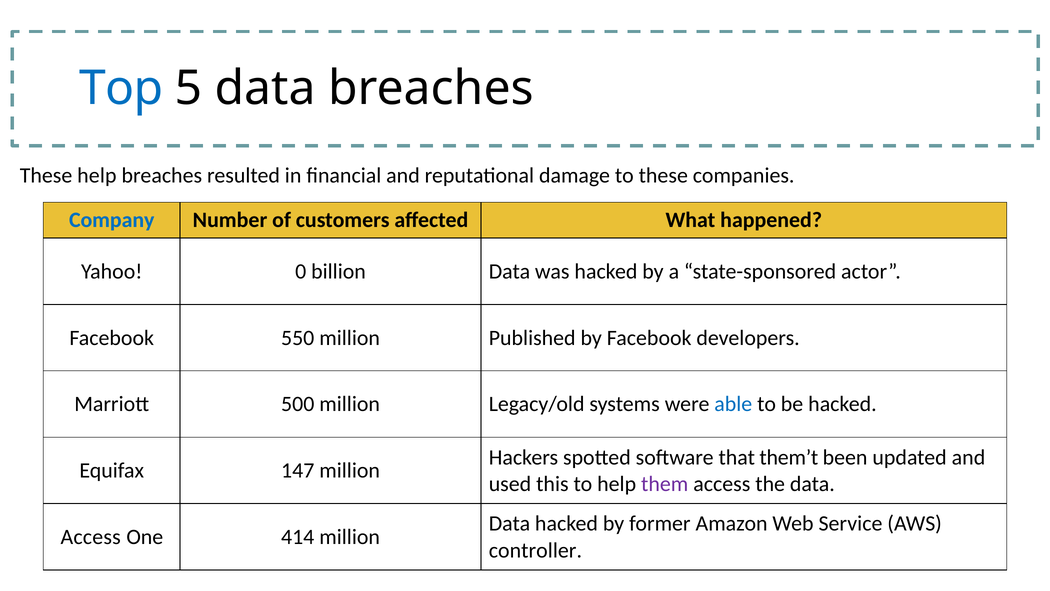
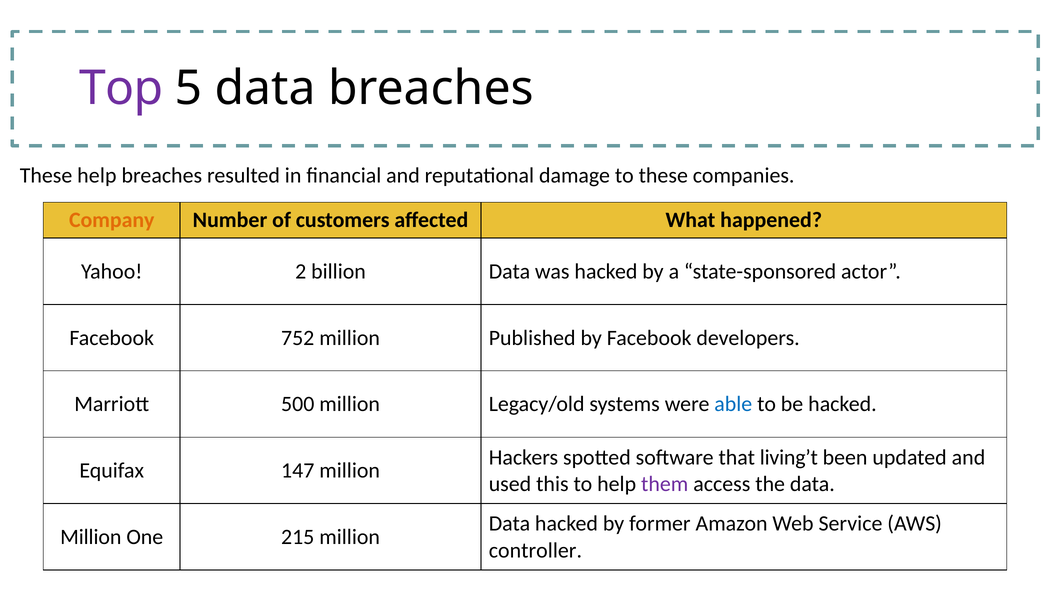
Top colour: blue -> purple
Company colour: blue -> orange
0: 0 -> 2
550: 550 -> 752
them’t: them’t -> living’t
Access at (91, 537): Access -> Million
414: 414 -> 215
